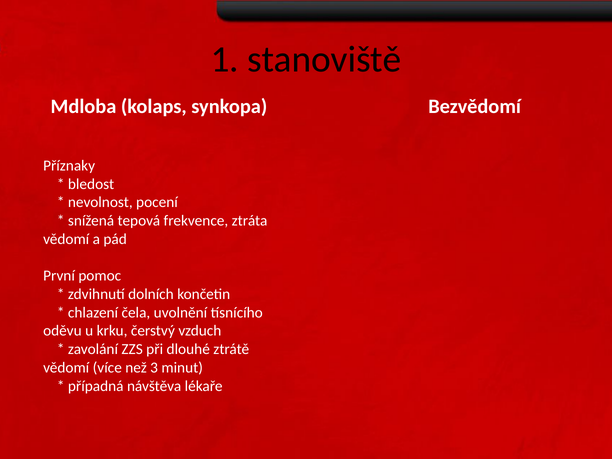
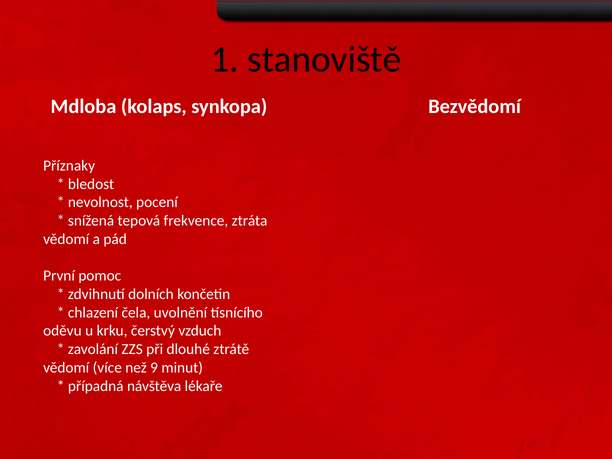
3: 3 -> 9
